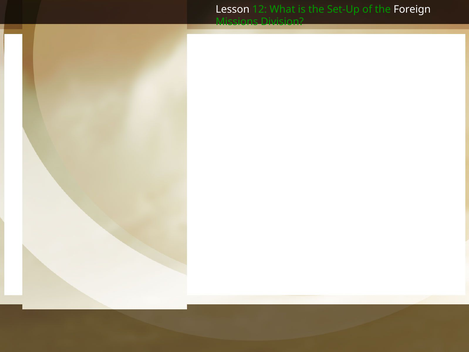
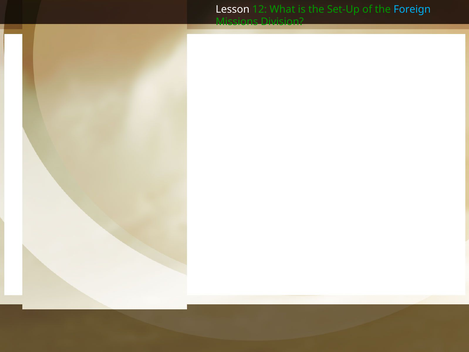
Foreign colour: white -> light blue
